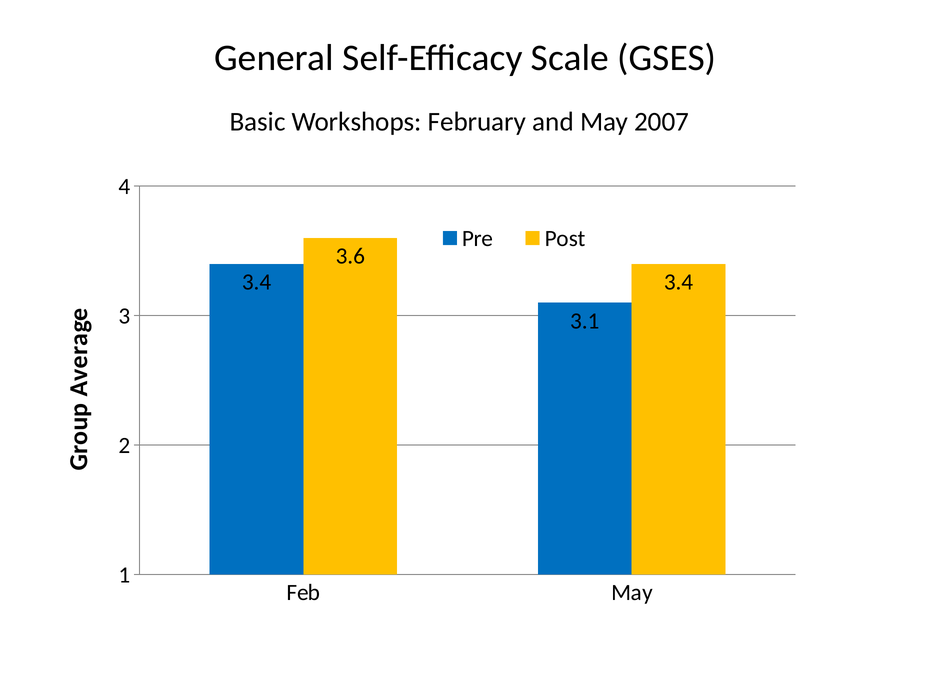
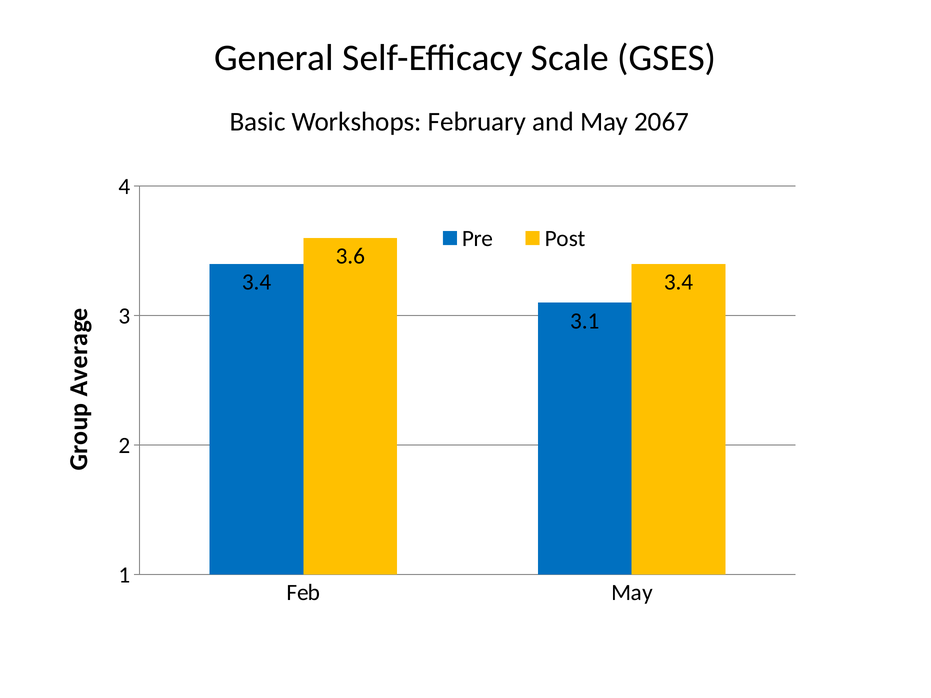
2007: 2007 -> 2067
